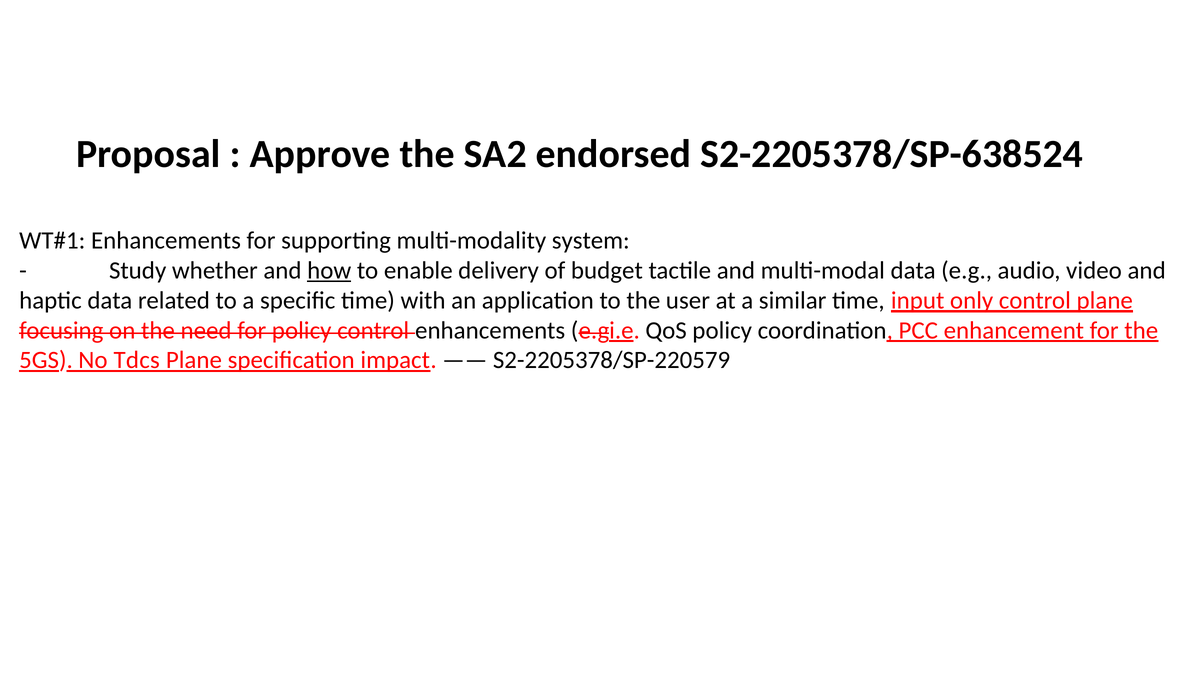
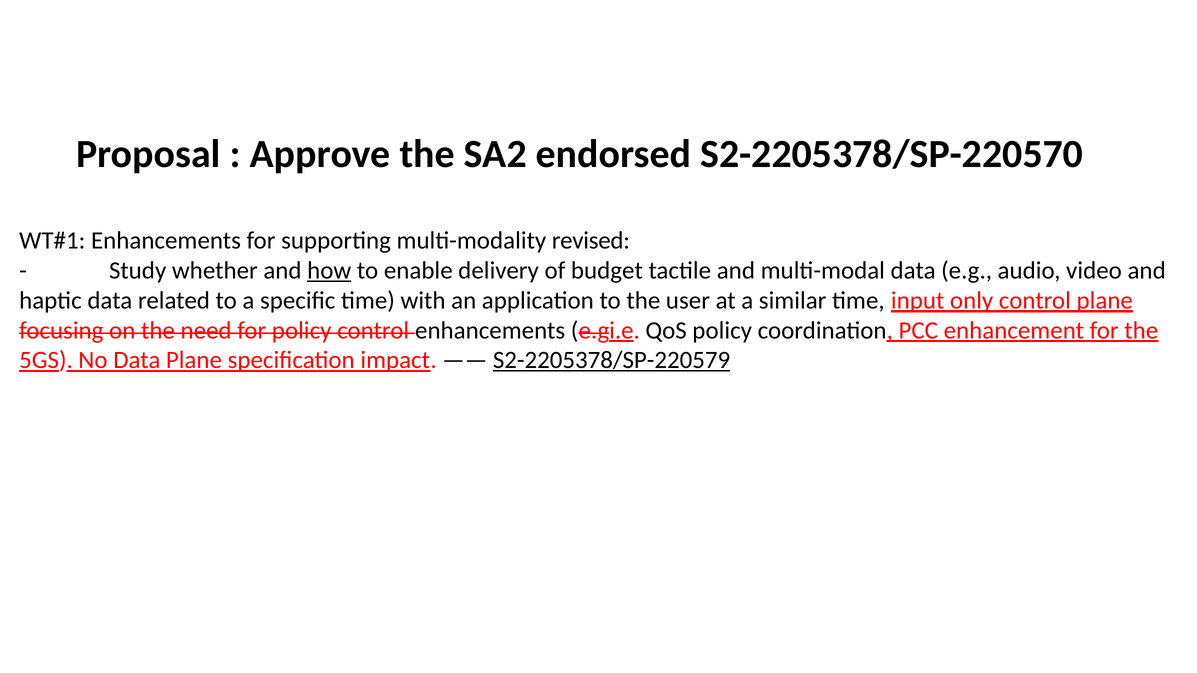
S2-2205378/SP-638524: S2-2205378/SP-638524 -> S2-2205378/SP-220570
system: system -> revised
No Tdcs: Tdcs -> Data
S2-2205378/SP-220579 underline: none -> present
